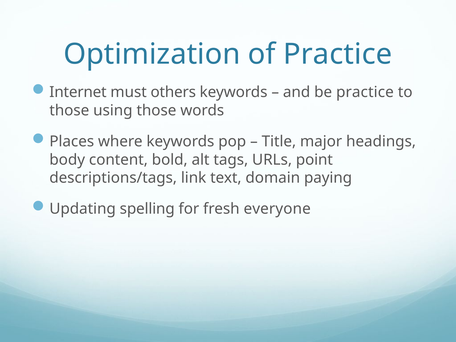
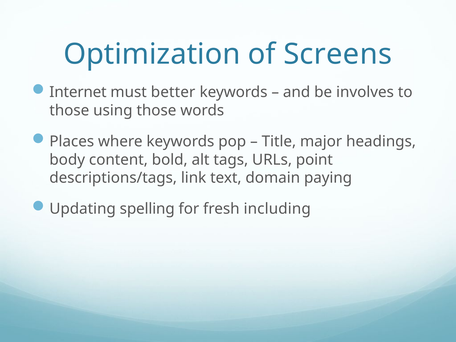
of Practice: Practice -> Screens
others: others -> better
be practice: practice -> involves
everyone: everyone -> including
